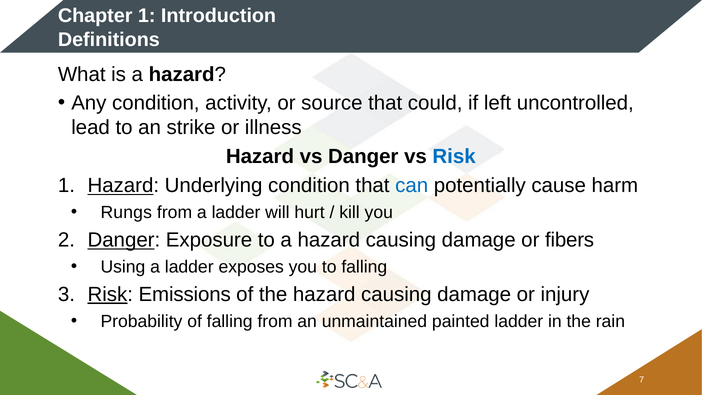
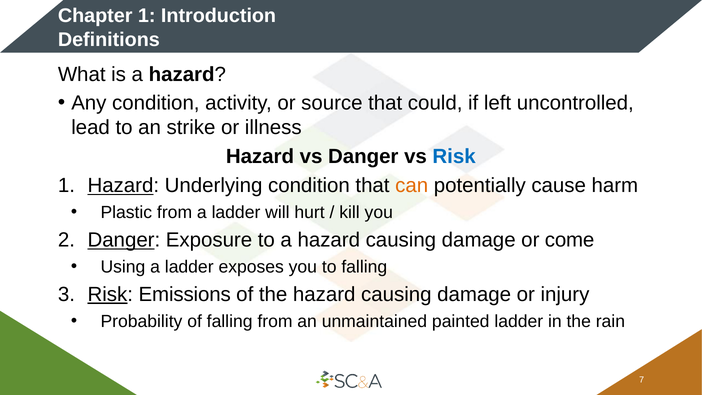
can colour: blue -> orange
Rungs: Rungs -> Plastic
fibers: fibers -> come
